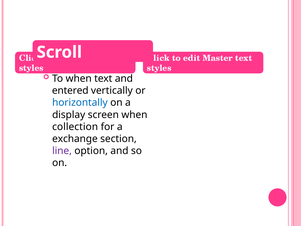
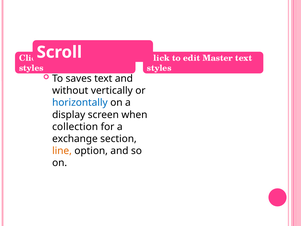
To when: when -> saves
entered: entered -> without
line colour: purple -> orange
